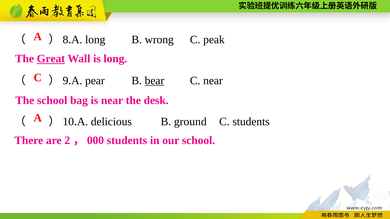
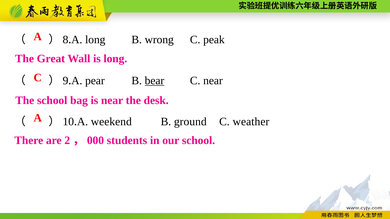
Great underline: present -> none
delicious: delicious -> weekend
C students: students -> weather
